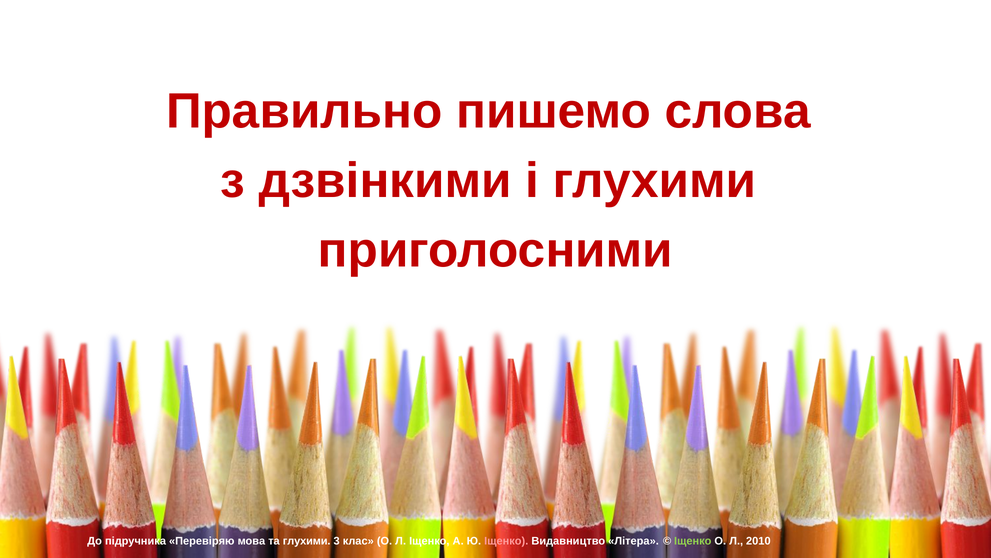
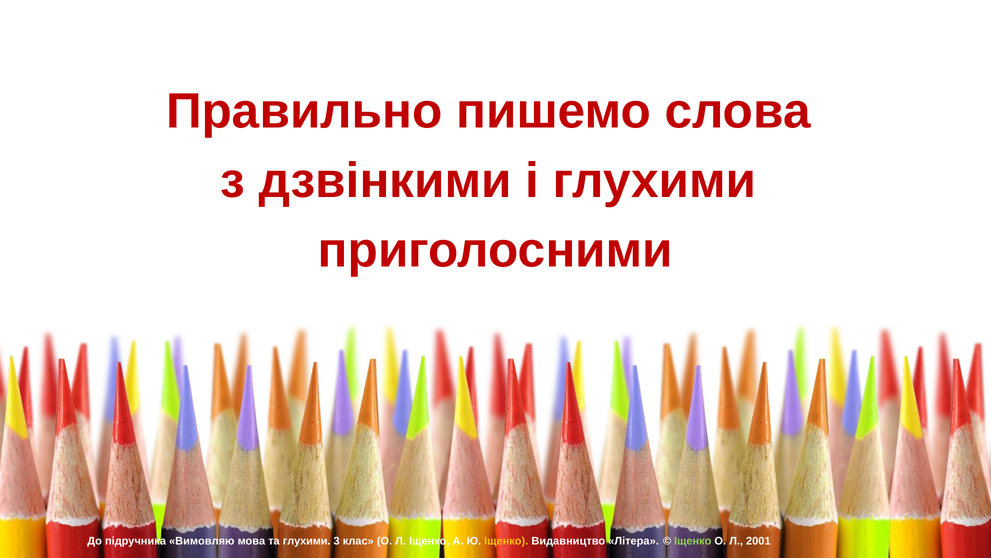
Перевіряю: Перевіряю -> Вимовляю
Іщенко at (506, 541) colour: pink -> yellow
2010: 2010 -> 2001
